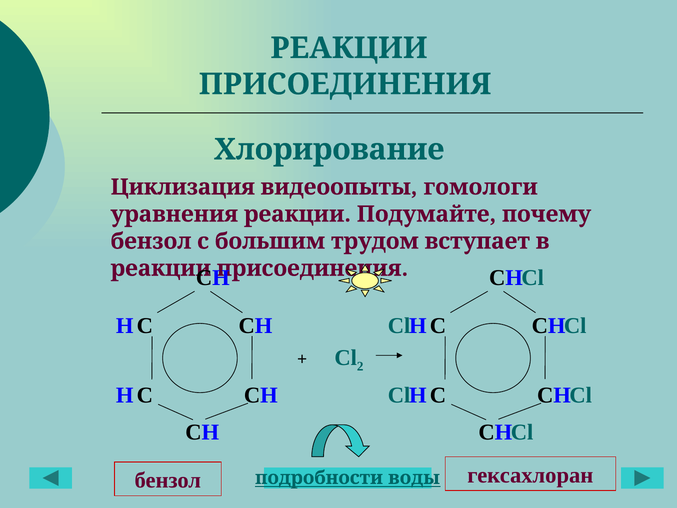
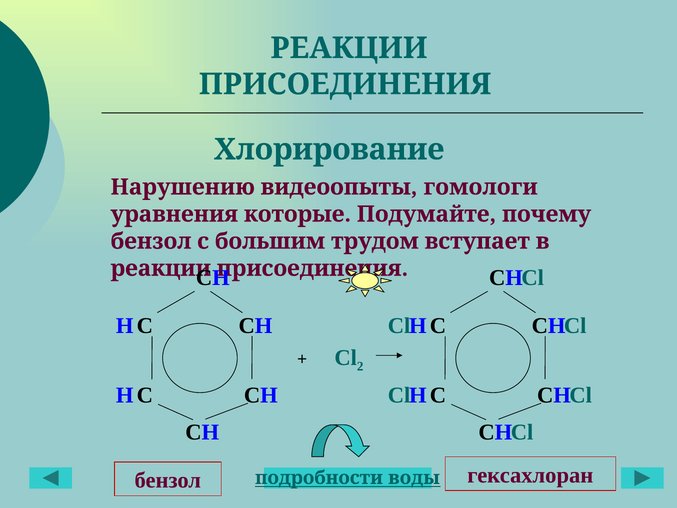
Циклизация: Циклизация -> Нарушению
уравнения реакции: реакции -> которые
